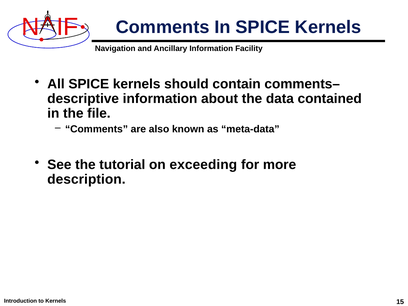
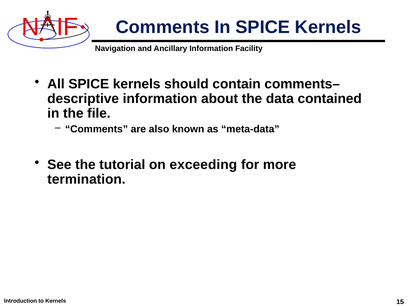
description: description -> termination
